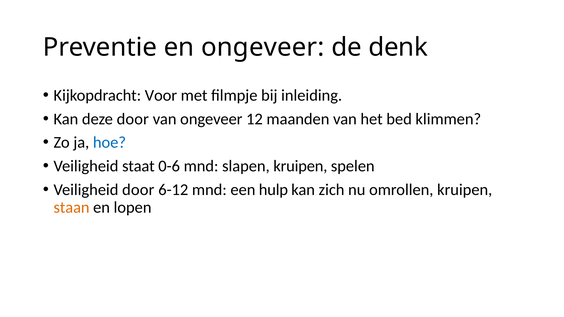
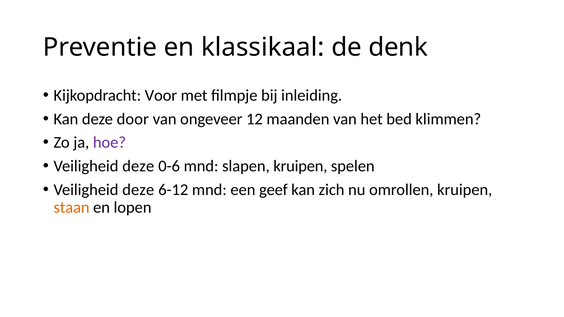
en ongeveer: ongeveer -> klassikaal
hoe colour: blue -> purple
staat at (138, 166): staat -> deze
door at (138, 190): door -> deze
hulp: hulp -> geef
